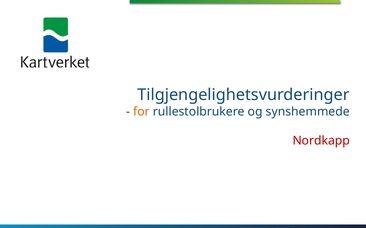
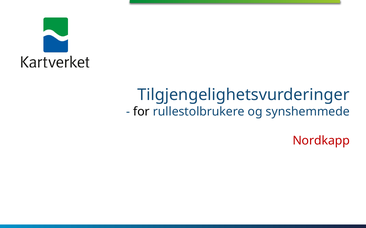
for colour: orange -> black
